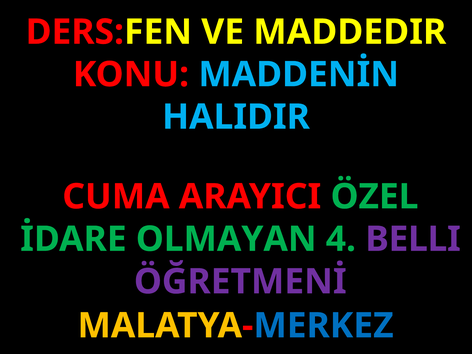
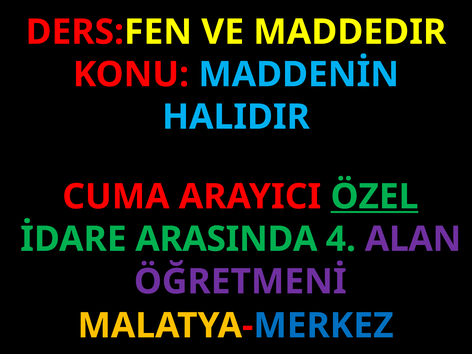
ÖZEL underline: none -> present
OLMAYAN: OLMAYAN -> ARASINDA
BELLI: BELLI -> ALAN
